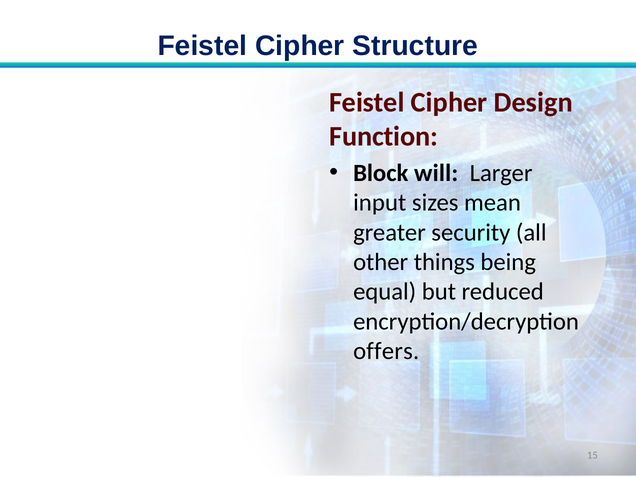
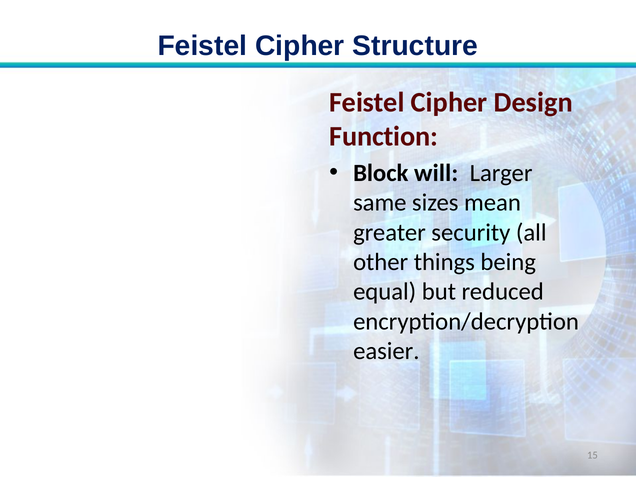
input: input -> same
offers: offers -> easier
